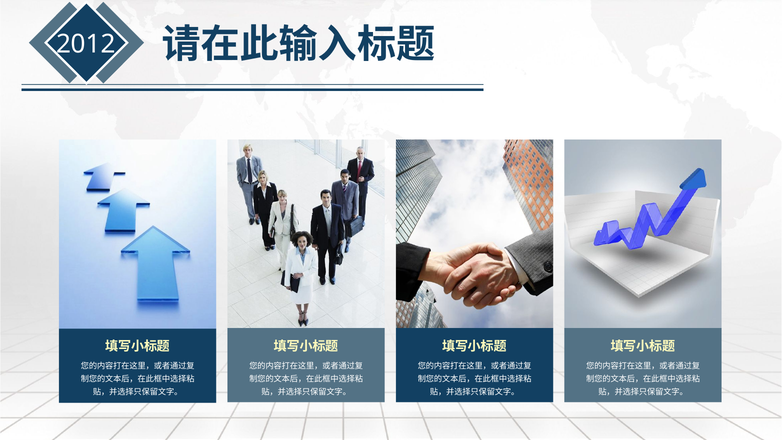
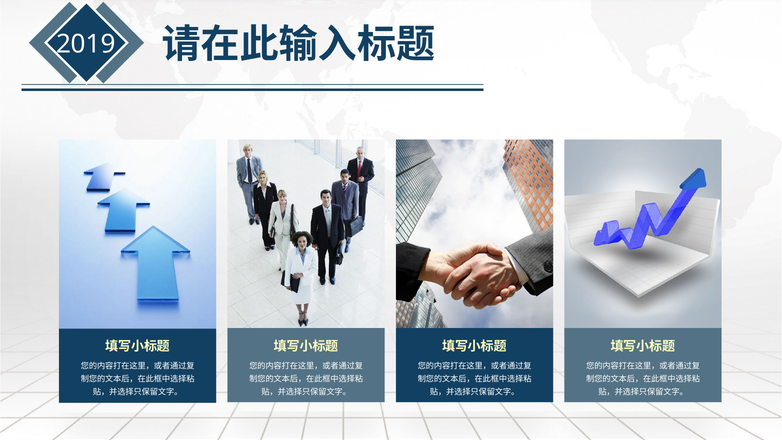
2012: 2012 -> 2019
